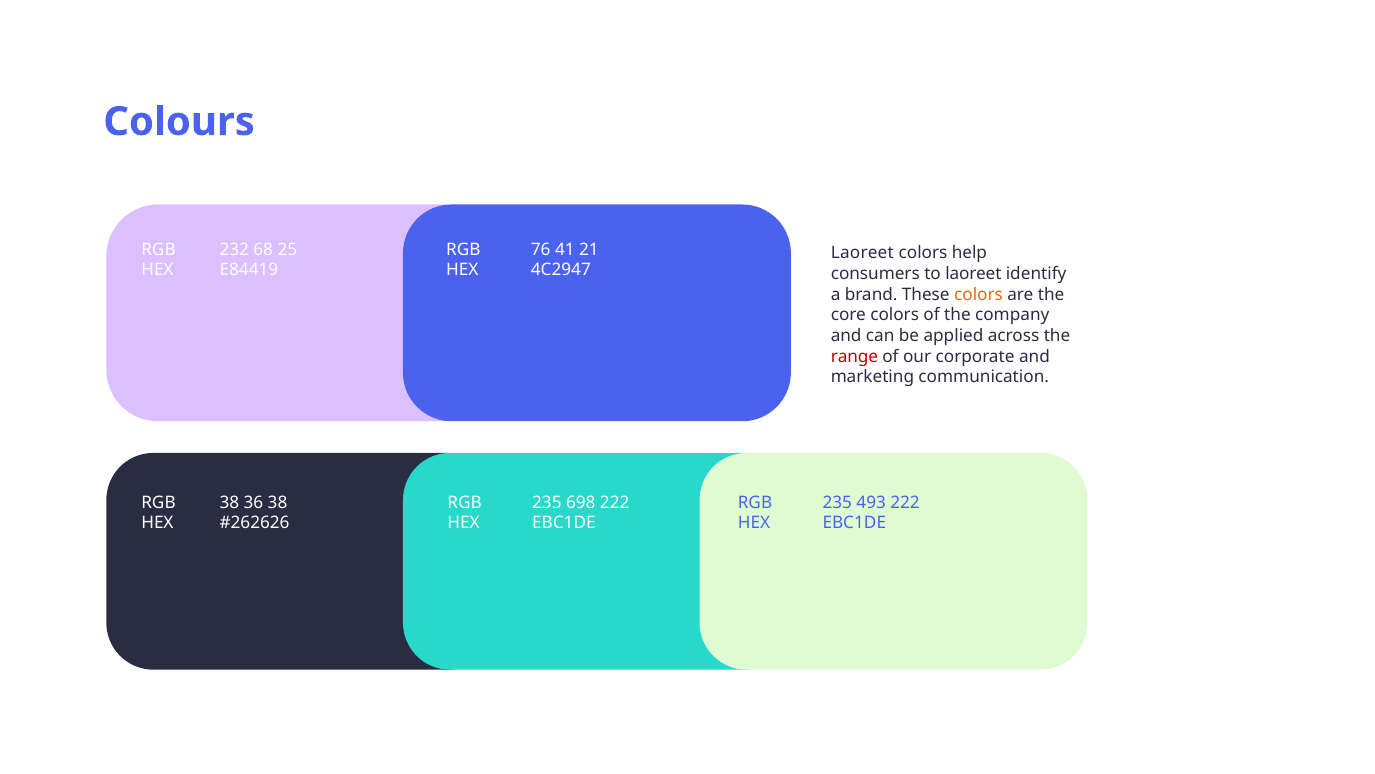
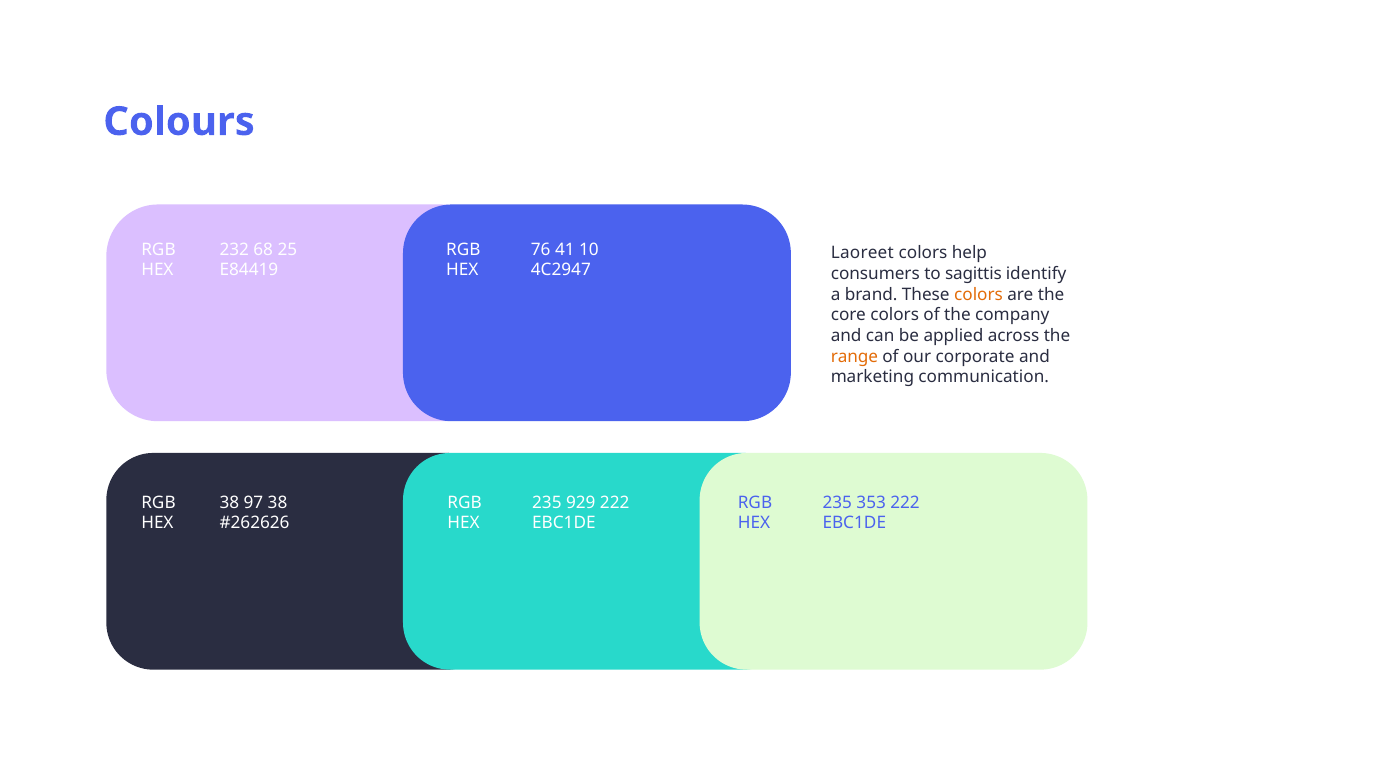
21: 21 -> 10
to laoreet: laoreet -> sagittis
range colour: red -> orange
36: 36 -> 97
698: 698 -> 929
493: 493 -> 353
